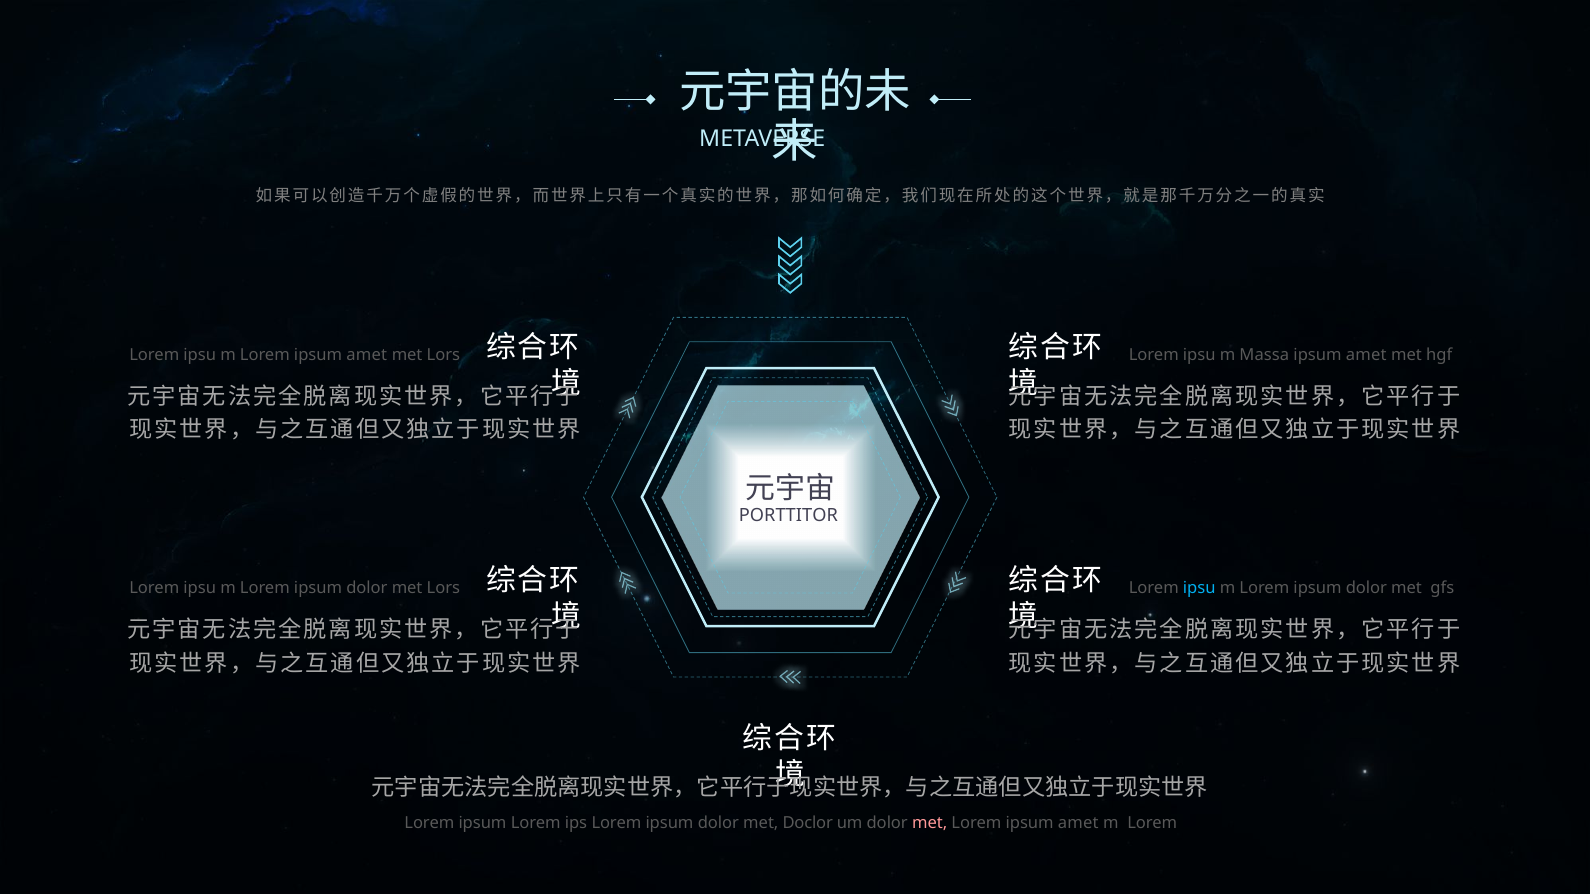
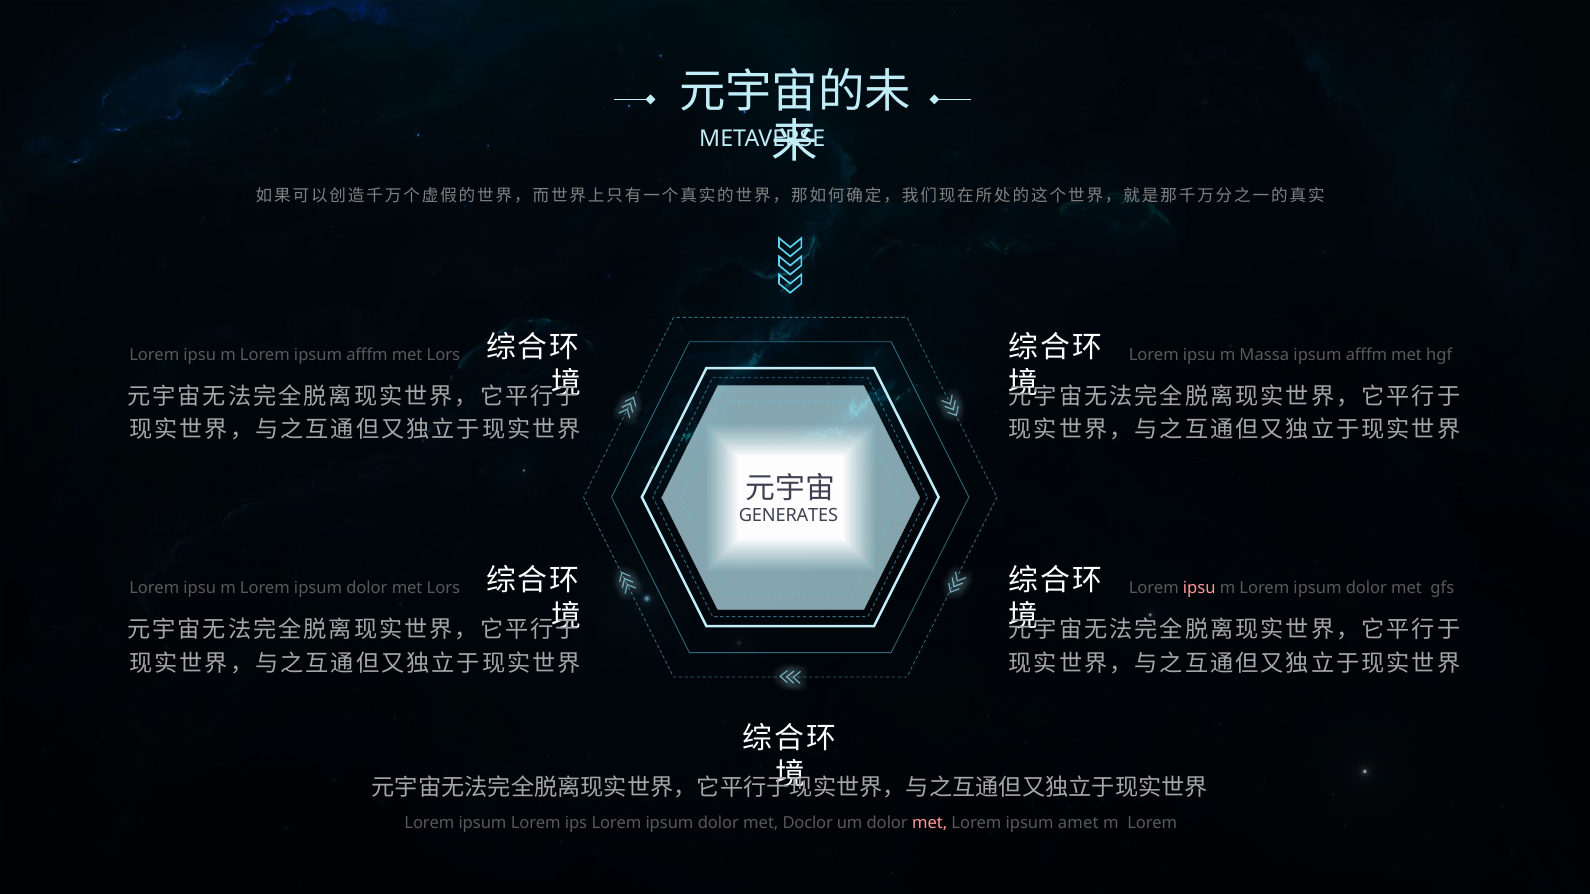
m Lorem ipsum amet: amet -> afffm
amet at (1366, 355): amet -> afffm
PORTTITOR: PORTTITOR -> GENERATES
ipsu at (1199, 588) colour: light blue -> pink
